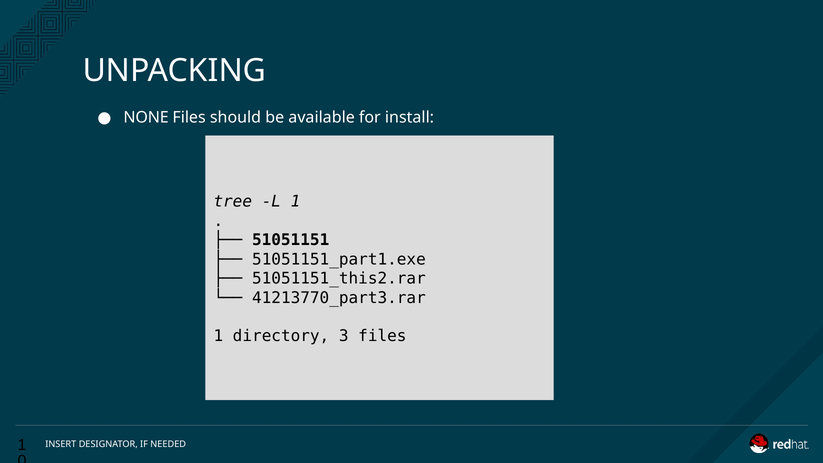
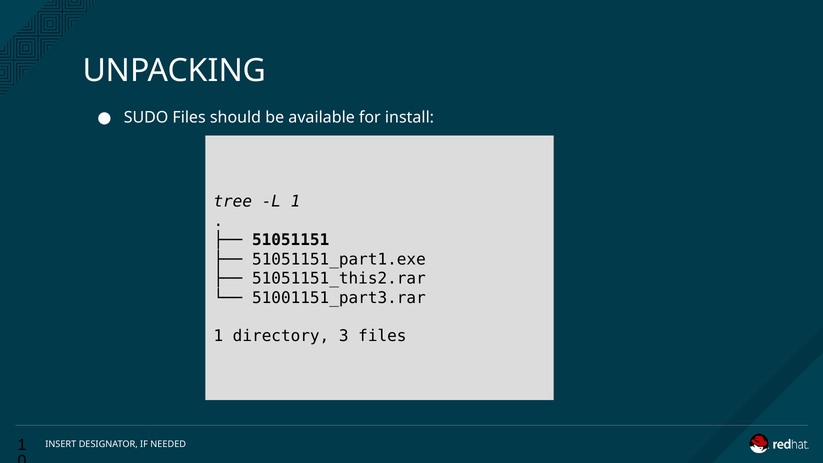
NONE: NONE -> SUDO
41213770_part3.rar: 41213770_part3.rar -> 51001151_part3.rar
